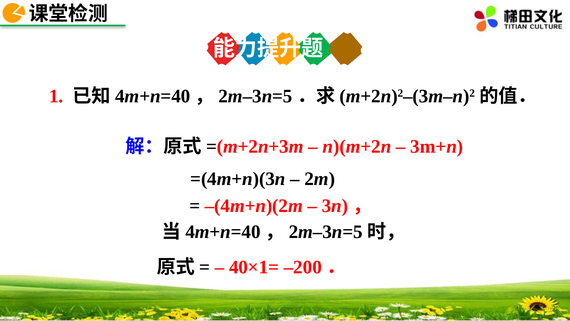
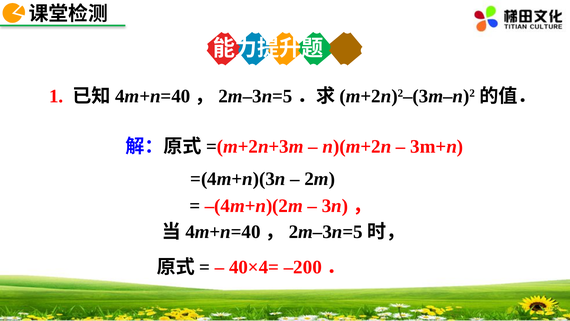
40×1=: 40×1= -> 40×4=
